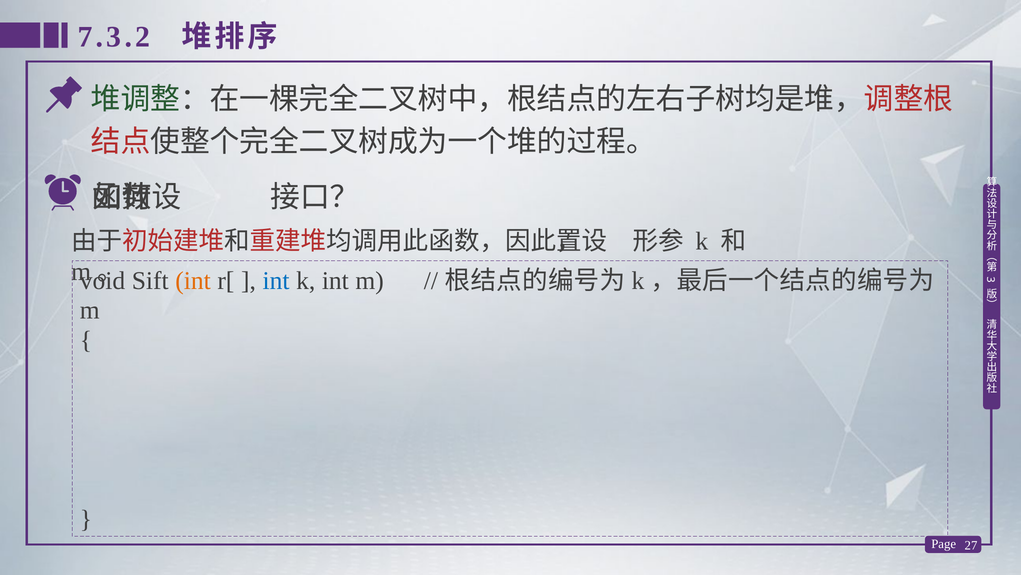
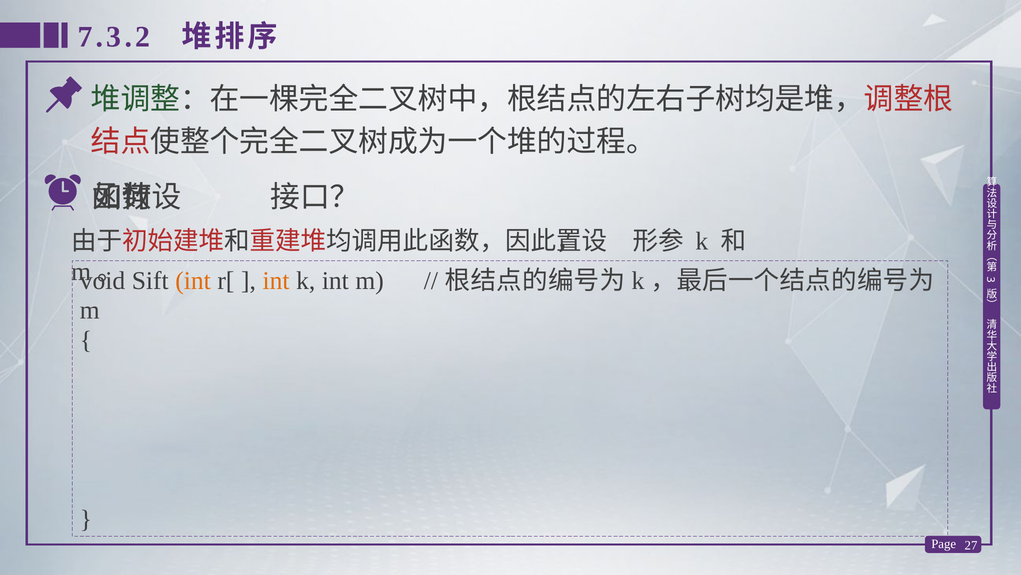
int at (276, 280) colour: blue -> orange
